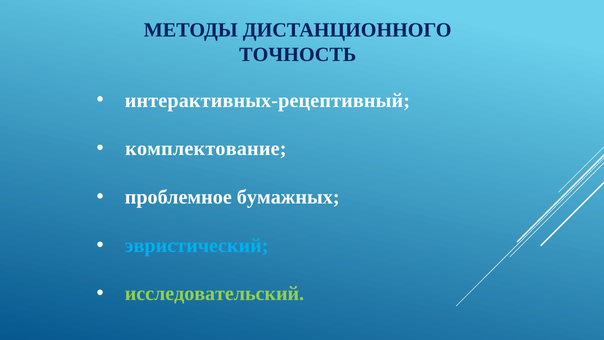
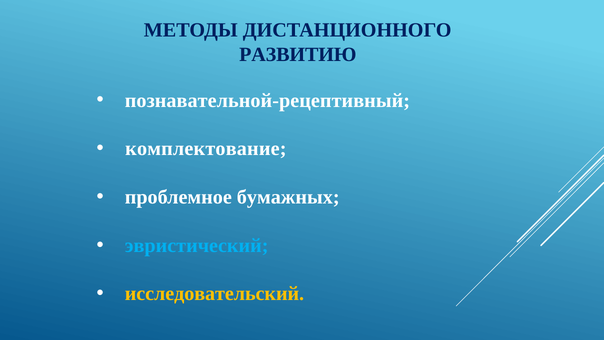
ТОЧНОСТЬ: ТОЧНОСТЬ -> РАЗВИТИЮ
интерактивных-рецептивный: интерактивных-рецептивный -> познавательной-рецептивный
исследовательский colour: light green -> yellow
